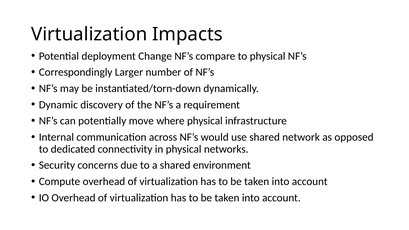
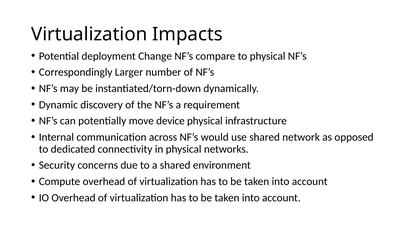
where: where -> device
